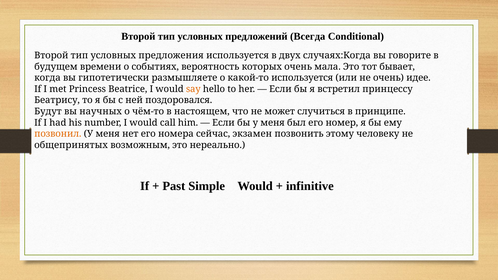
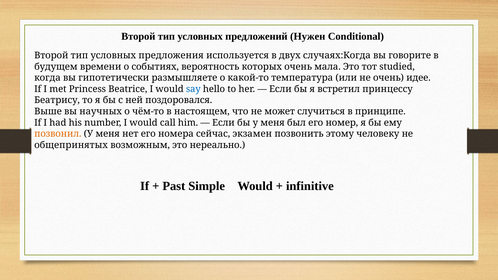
Всегда: Всегда -> Нужен
бывает: бывает -> studied
какой-то используется: используется -> температура
say colour: orange -> blue
Будут: Будут -> Выше
